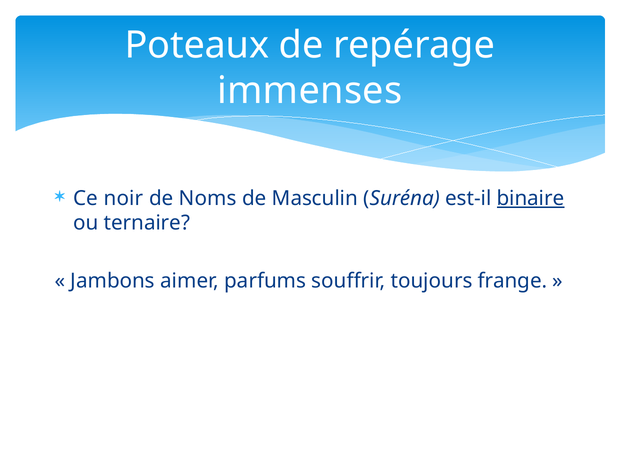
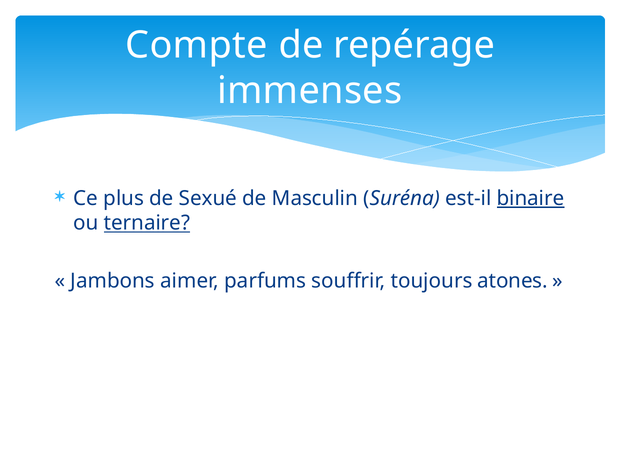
Poteaux: Poteaux -> Compte
noir: noir -> plus
Noms: Noms -> Sexué
ternaire underline: none -> present
frange: frange -> atones
